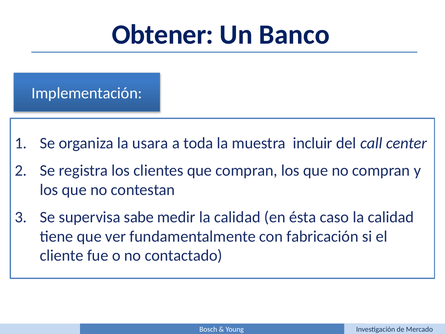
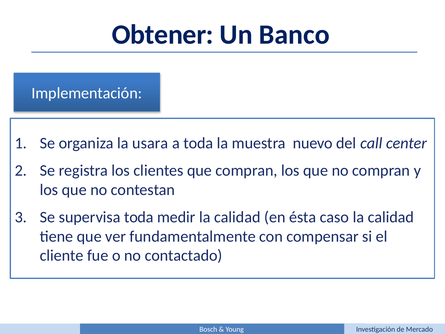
incluir: incluir -> nuevo
supervisa sabe: sabe -> toda
fabricación: fabricación -> compensar
